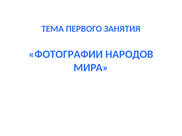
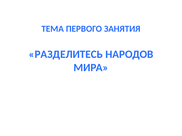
ФОТОГРАФИИ: ФОТОГРАФИИ -> РАЗДЕЛИТЕСЬ
